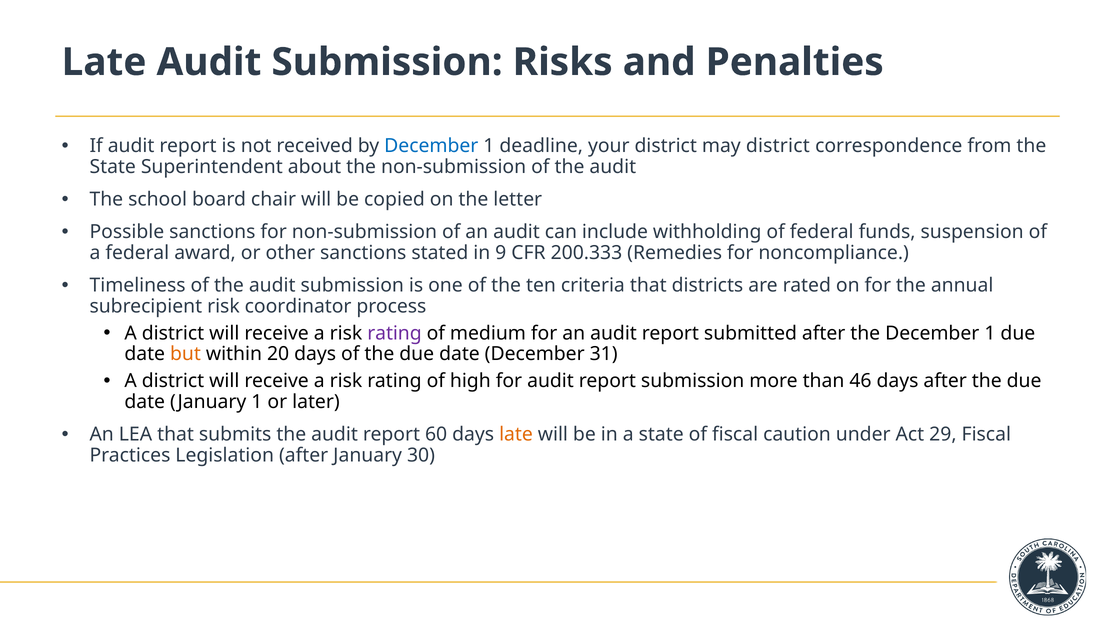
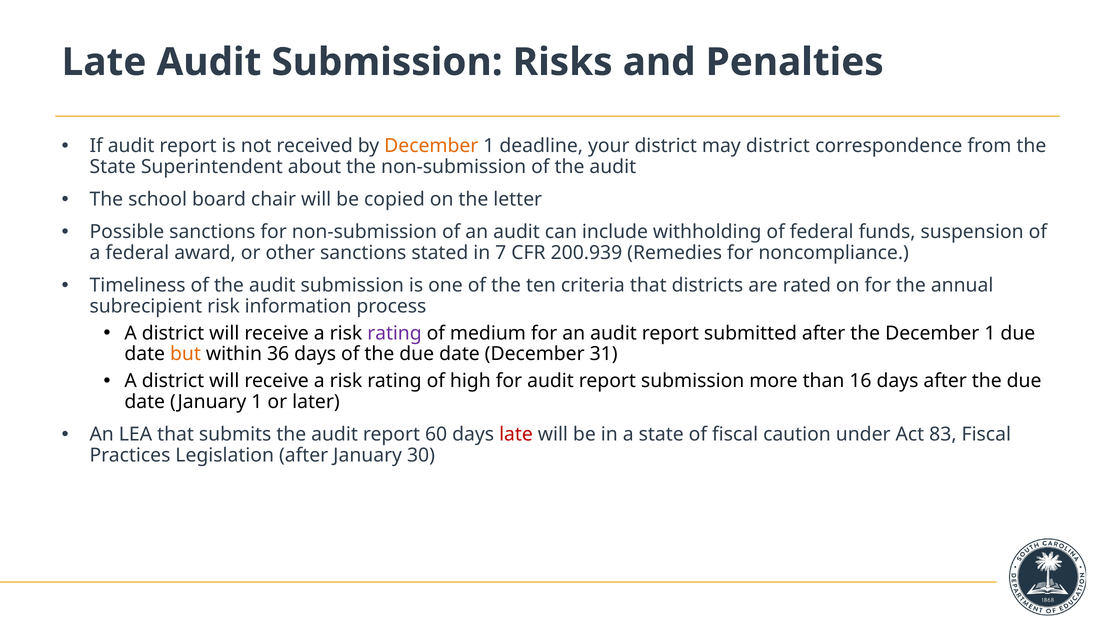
December at (431, 146) colour: blue -> orange
9: 9 -> 7
200.333: 200.333 -> 200.939
coordinator: coordinator -> information
20: 20 -> 36
46: 46 -> 16
late at (516, 434) colour: orange -> red
29: 29 -> 83
